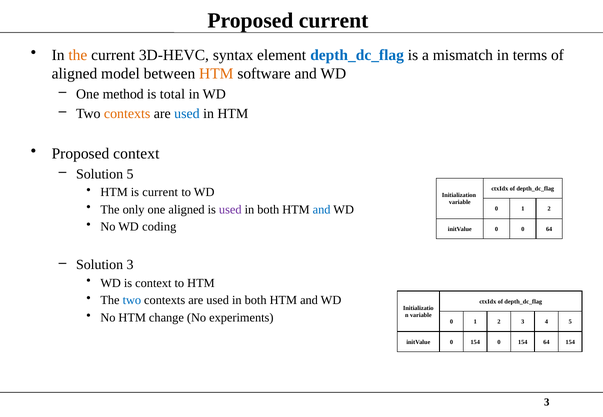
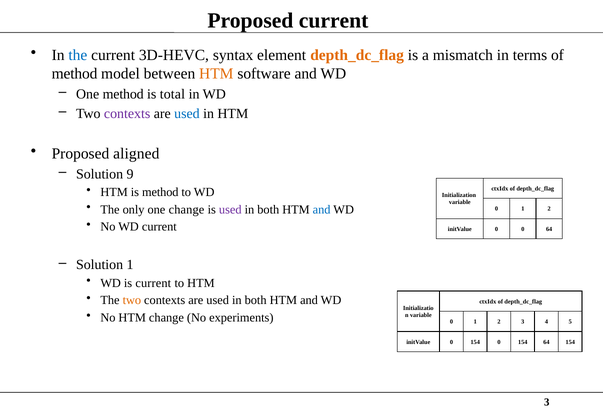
the at (78, 55) colour: orange -> blue
depth_dc_flag at (357, 55) colour: blue -> orange
aligned at (74, 74): aligned -> method
contexts at (127, 114) colour: orange -> purple
Proposed context: context -> aligned
Solution 5: 5 -> 9
is current: current -> method
one aligned: aligned -> change
WD coding: coding -> current
Solution 3: 3 -> 1
is context: context -> current
two at (132, 301) colour: blue -> orange
